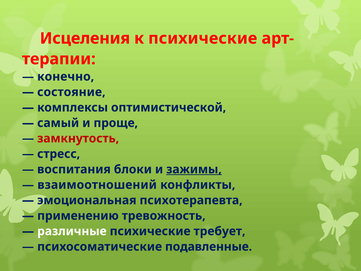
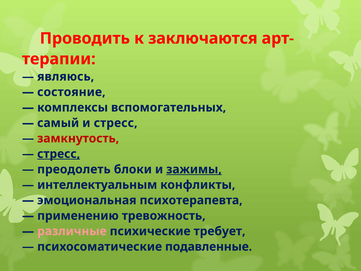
Исцеления: Исцеления -> Проводить
к психические: психические -> заключаются
конечно: конечно -> являюсь
оптимистической: оптимистической -> вспомогательных
и проще: проще -> стресс
стресс at (59, 154) underline: none -> present
воспитания: воспитания -> преодолеть
взаимоотношений: взаимоотношений -> интеллектуальным
различные colour: white -> pink
